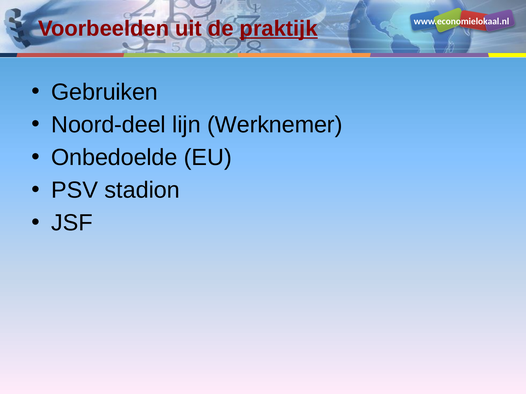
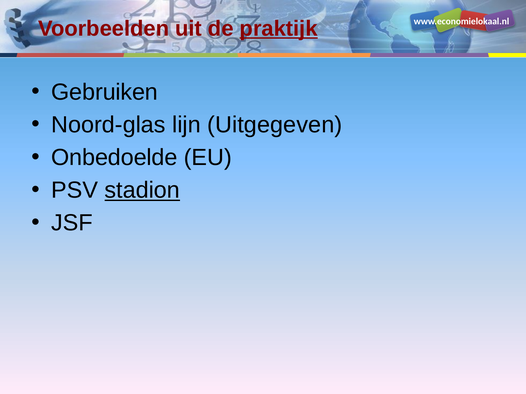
Noord-deel: Noord-deel -> Noord-glas
Werknemer: Werknemer -> Uitgegeven
stadion underline: none -> present
